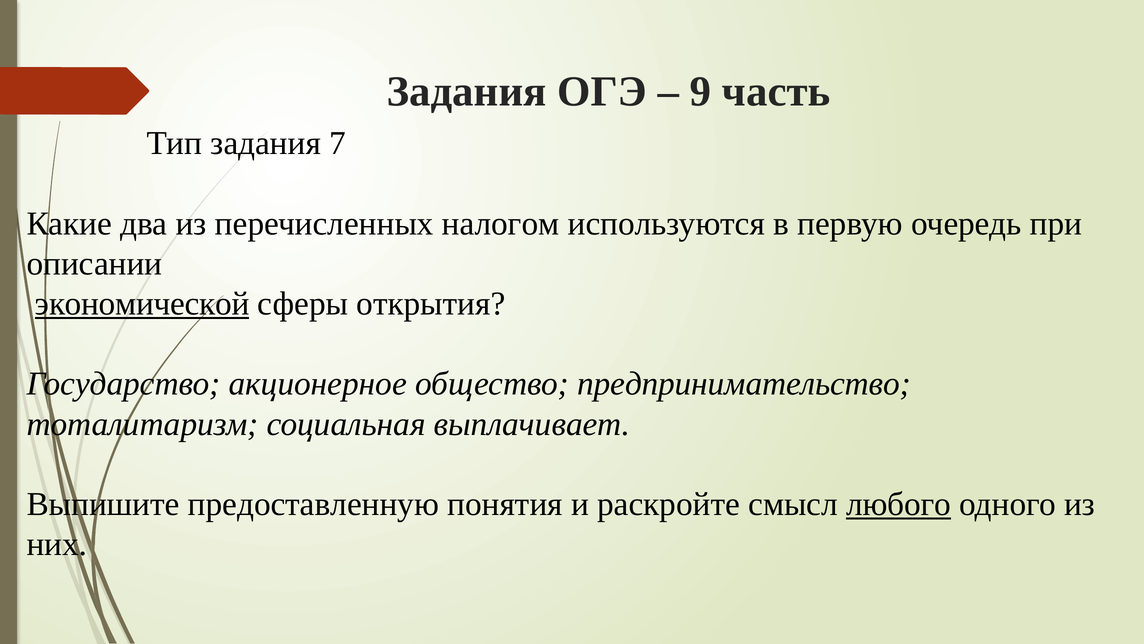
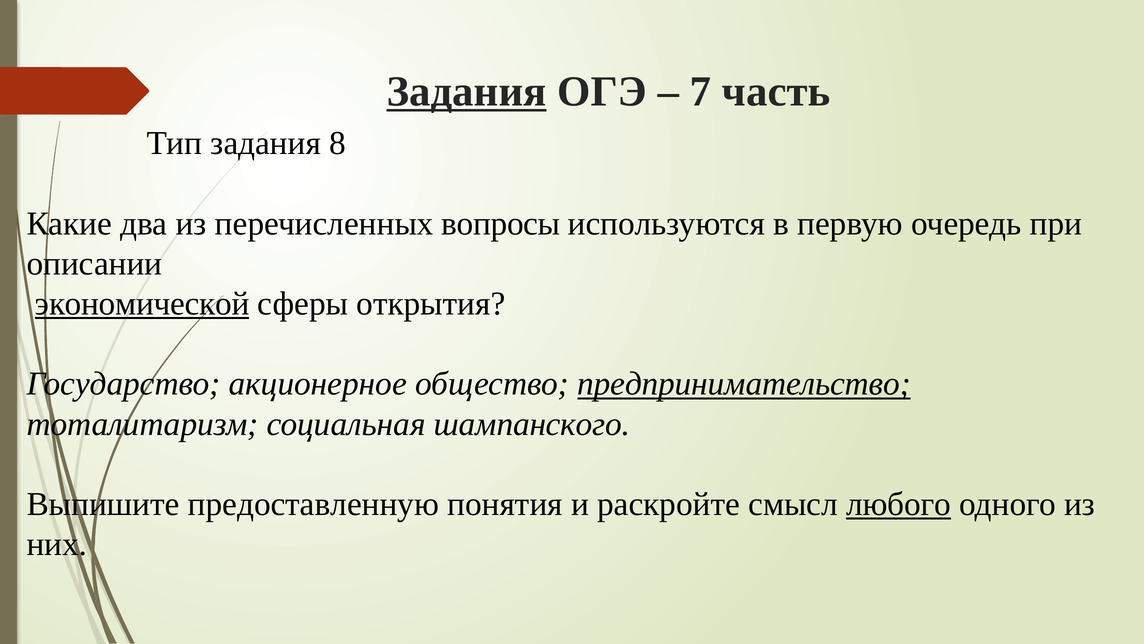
Задания at (467, 92) underline: none -> present
9: 9 -> 7
7: 7 -> 8
налогом: налогом -> вопросы
предпринимательство underline: none -> present
выплачивает: выплачивает -> шампанского
